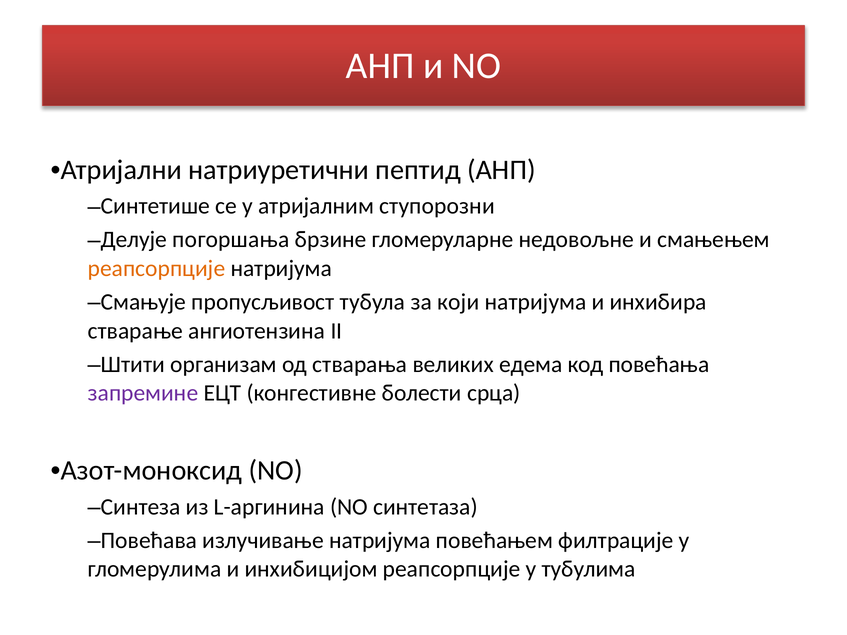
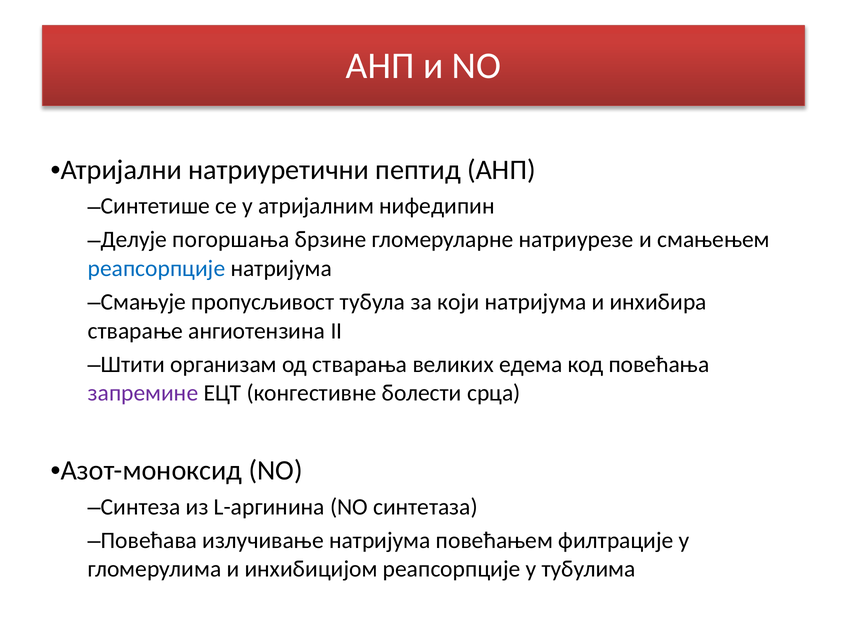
ступорозни: ступорозни -> нифедипин
недовољне: недовољне -> натриурезе
реапсорпције at (157, 269) colour: orange -> blue
